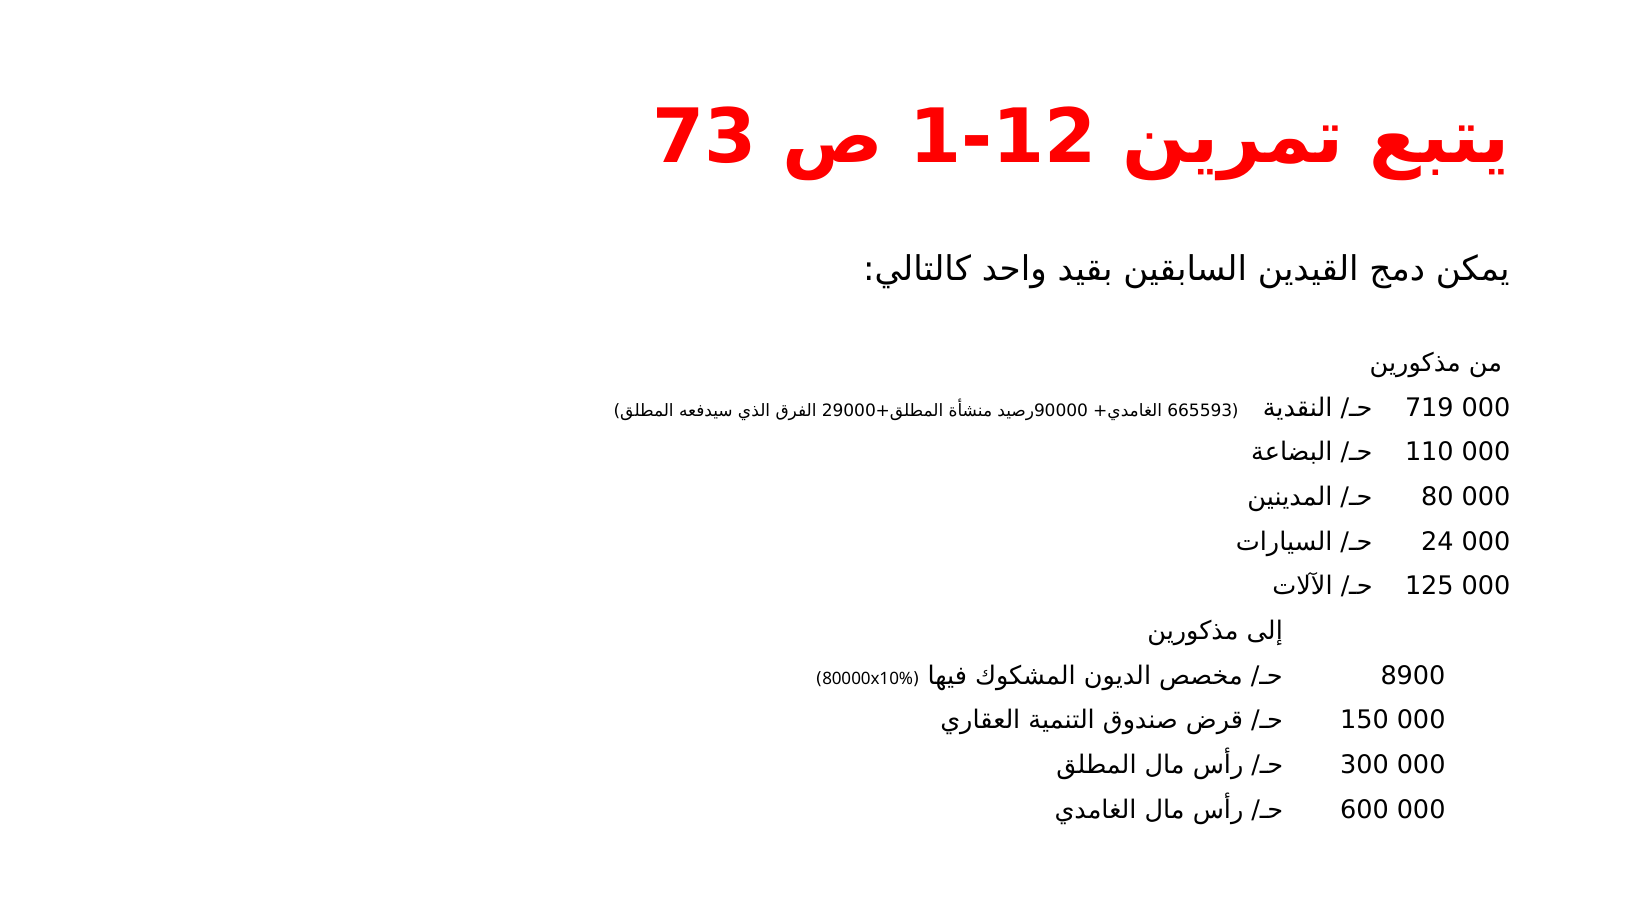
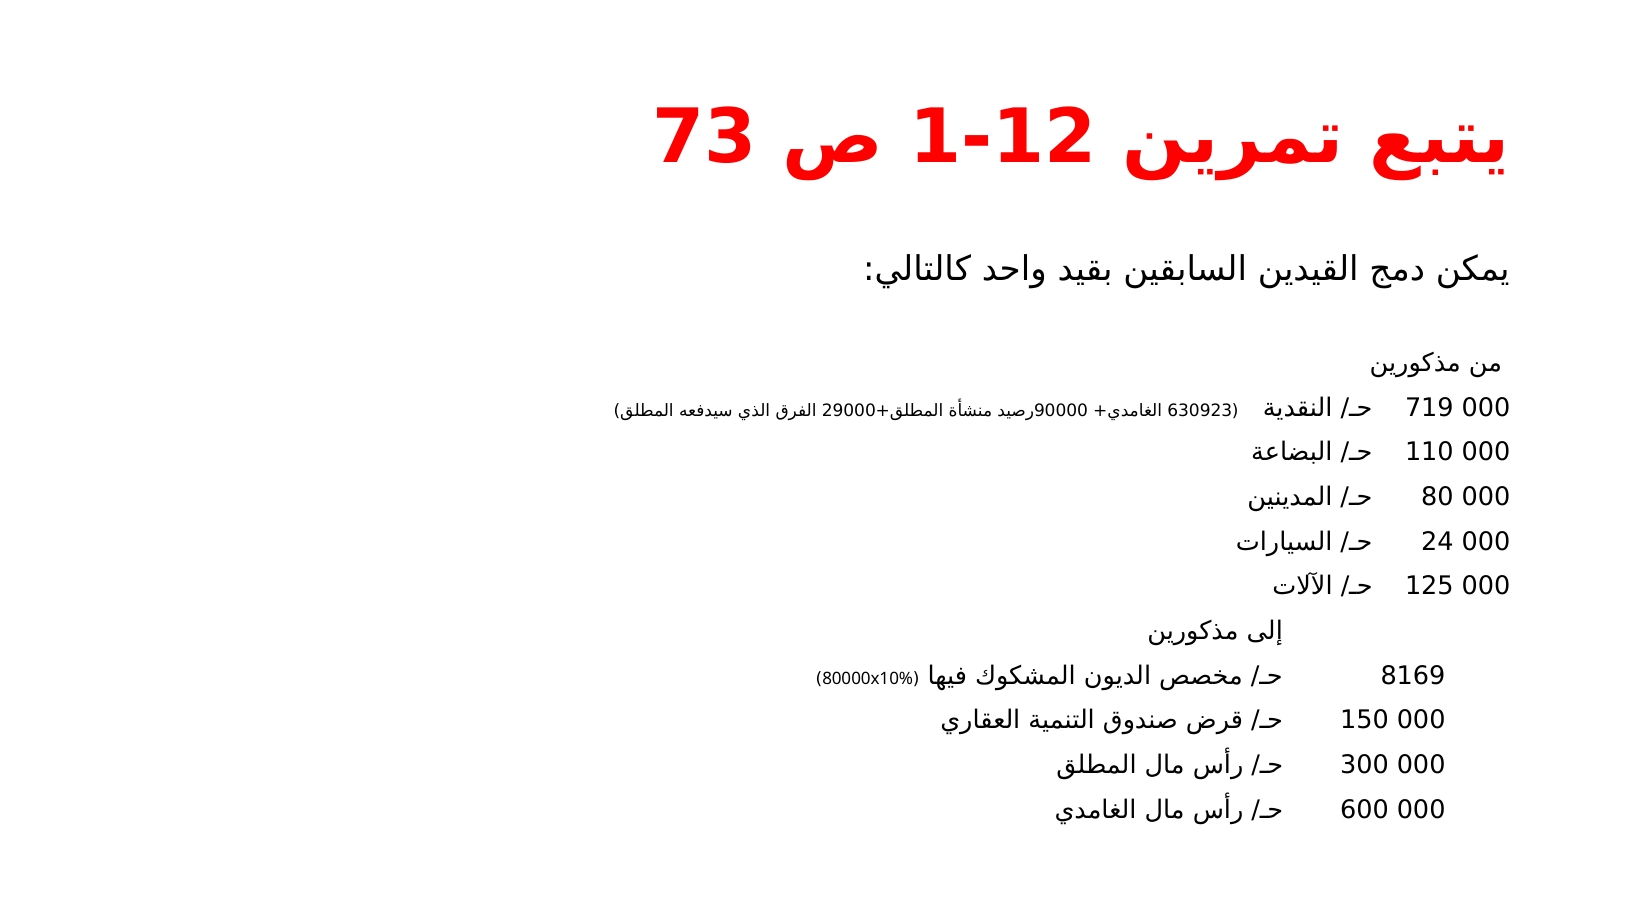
665593: 665593 -> 630923
8900: 8900 -> 8169
